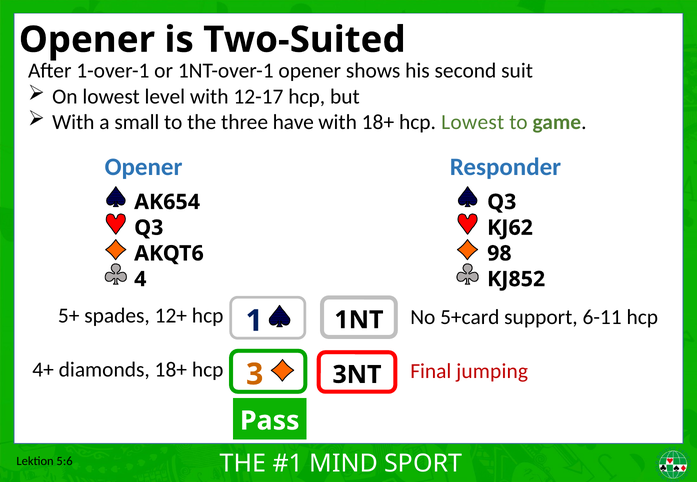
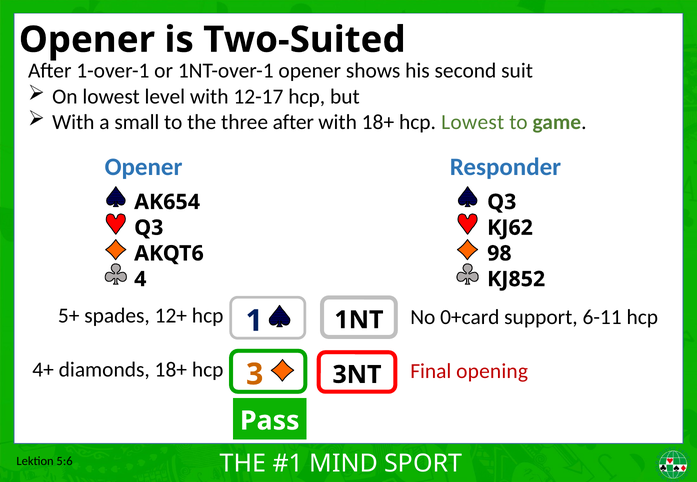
three have: have -> after
5+card: 5+card -> 0+card
jumping: jumping -> opening
